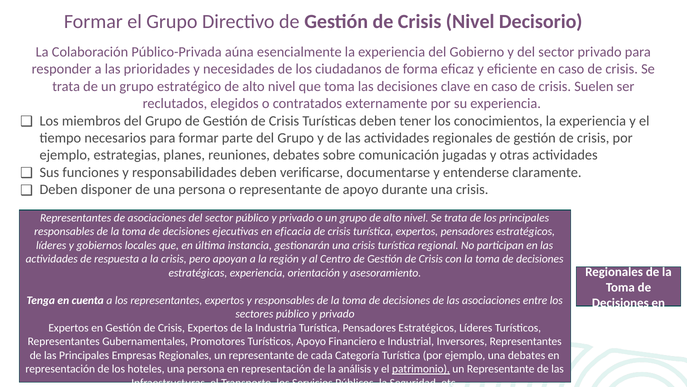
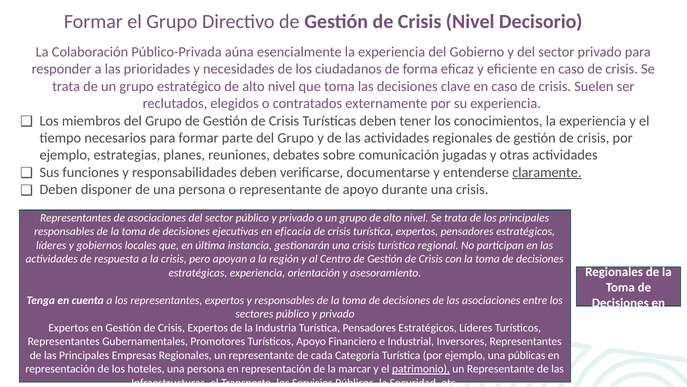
claramente underline: none -> present
una debates: debates -> públicas
análisis: análisis -> marcar
